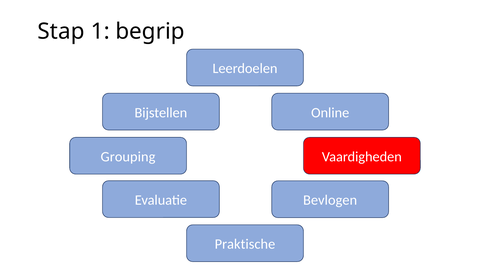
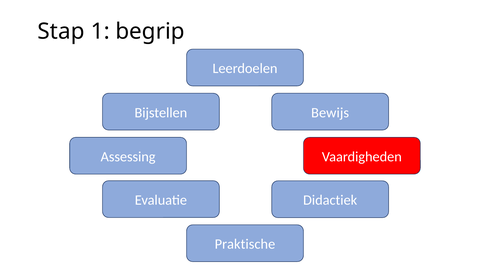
Online: Online -> Bewijs
Grouping: Grouping -> Assessing
Bevlogen: Bevlogen -> Didactiek
